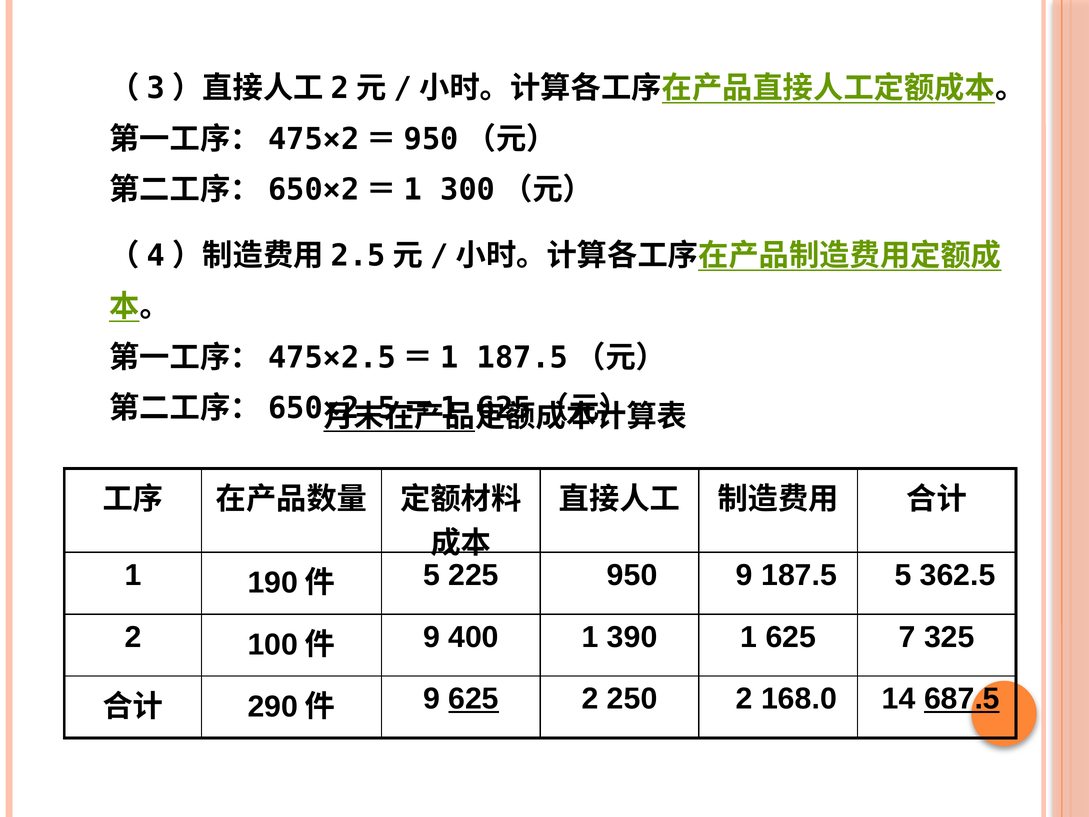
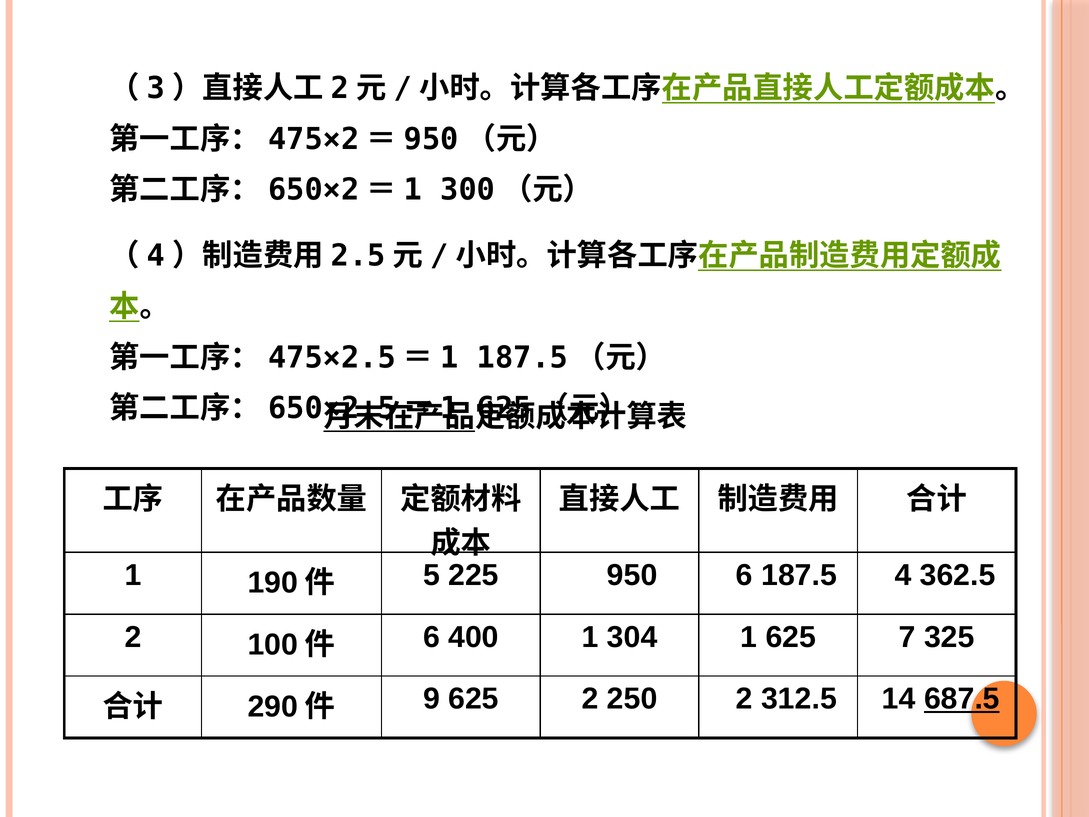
950 9: 9 -> 6
187.5 5: 5 -> 4
9 at (431, 637): 9 -> 6
390: 390 -> 304
625 at (474, 699) underline: present -> none
168.0: 168.0 -> 312.5
